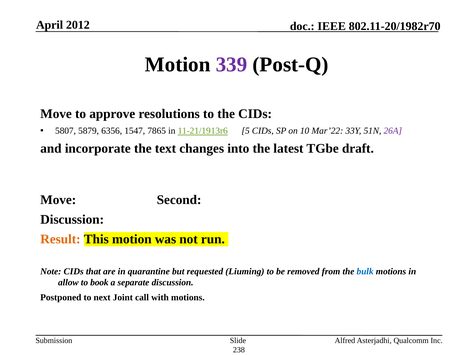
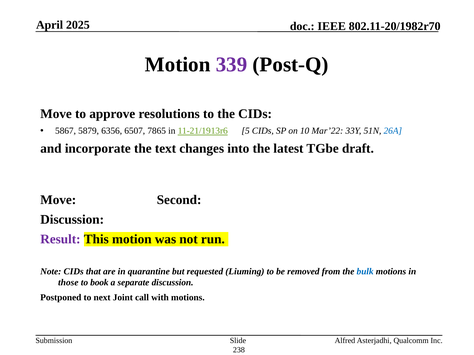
2012: 2012 -> 2025
5807: 5807 -> 5867
1547: 1547 -> 6507
26A colour: purple -> blue
Result colour: orange -> purple
allow: allow -> those
